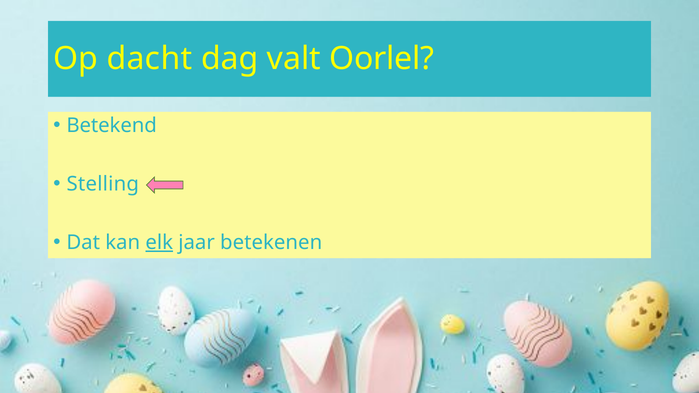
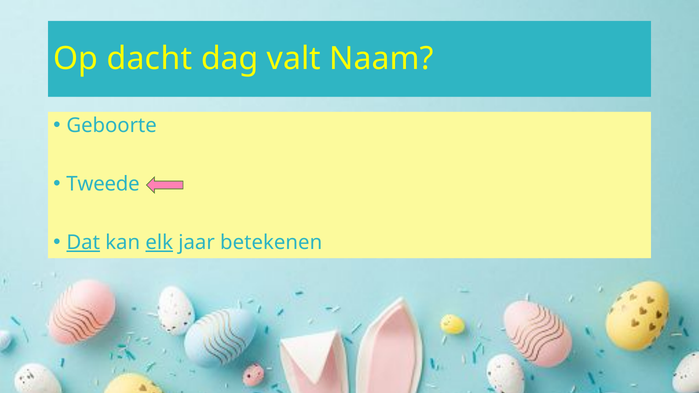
Oorlel: Oorlel -> Naam
Betekend: Betekend -> Geboorte
Stelling: Stelling -> Tweede
Dat underline: none -> present
